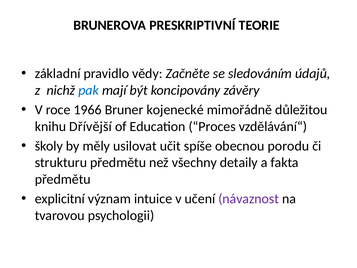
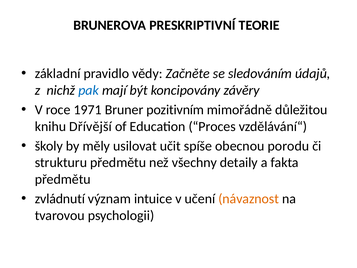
1966: 1966 -> 1971
kojenecké: kojenecké -> pozitivním
explicitní: explicitní -> zvládnutí
návaznost colour: purple -> orange
